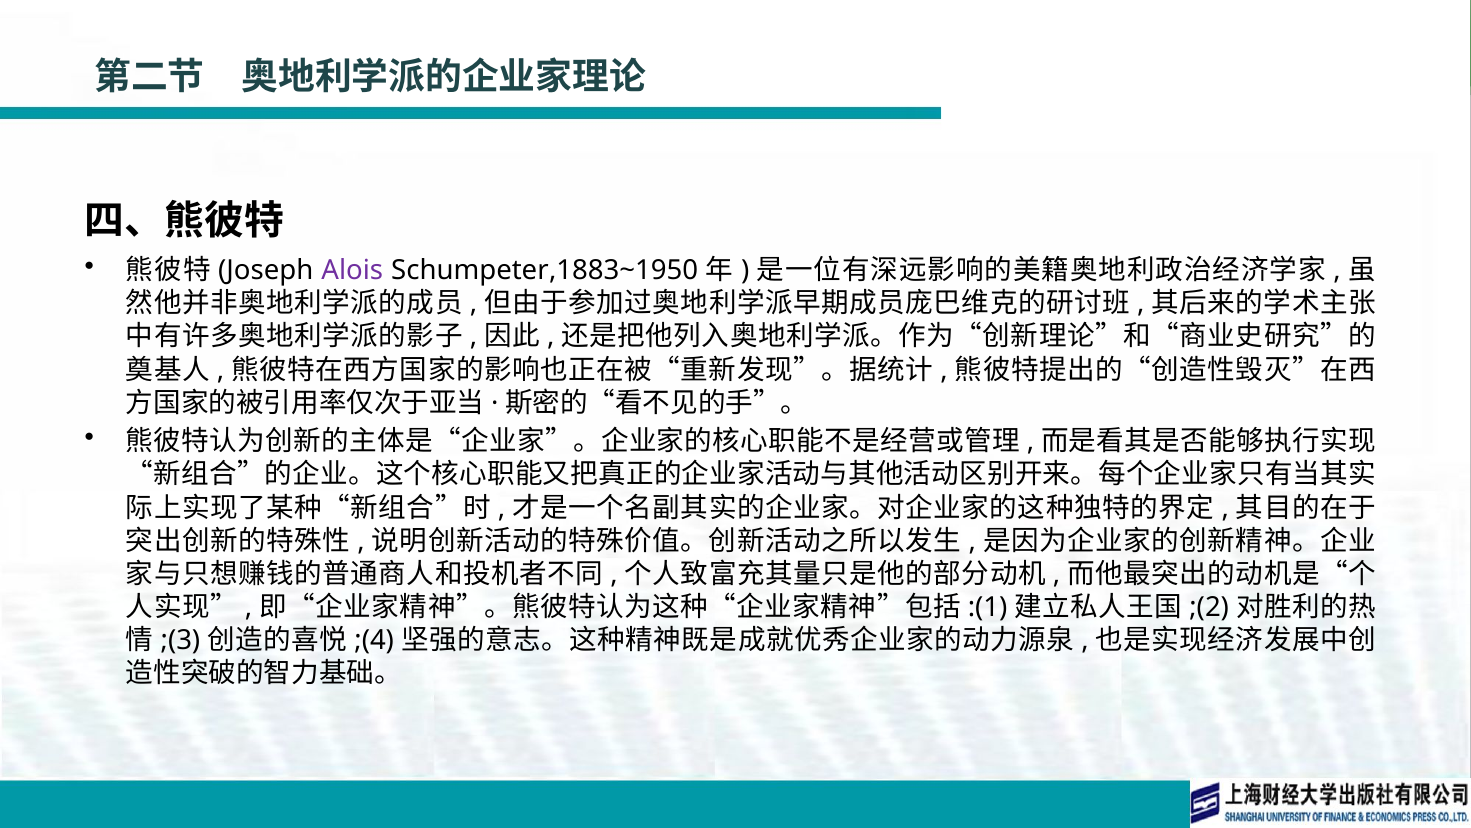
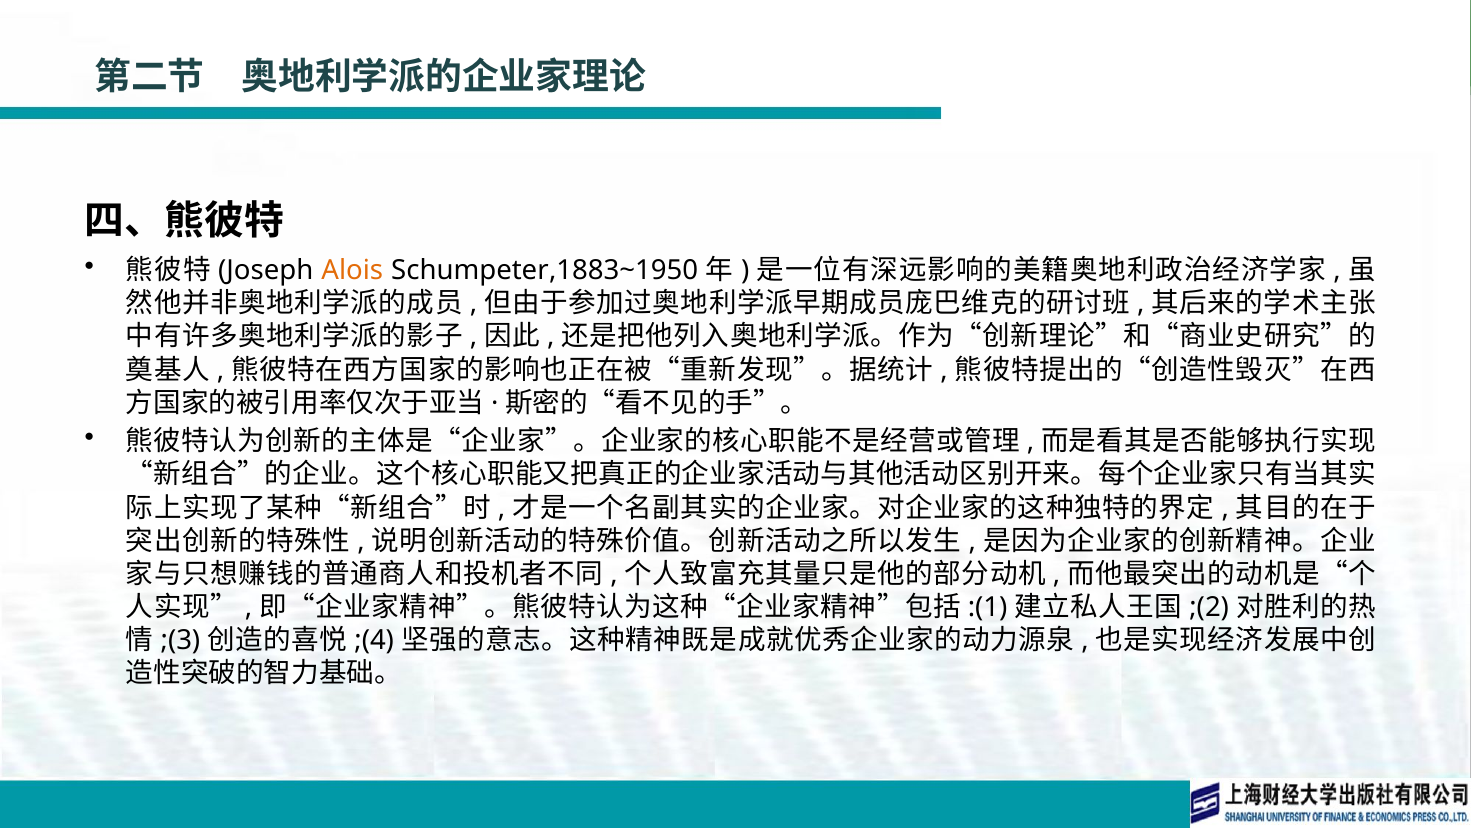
Alois colour: purple -> orange
